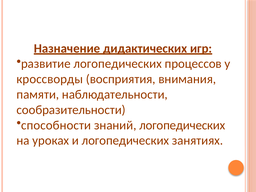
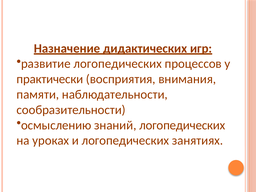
кроссворды: кроссворды -> практически
способности: способности -> осмыслению
